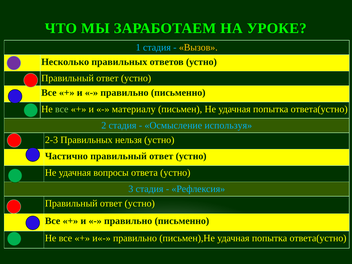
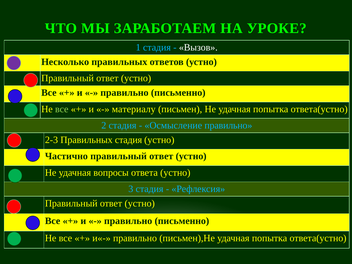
Вызов colour: yellow -> white
Осмысление используя: используя -> правильно
Правильных нельзя: нельзя -> стадия
